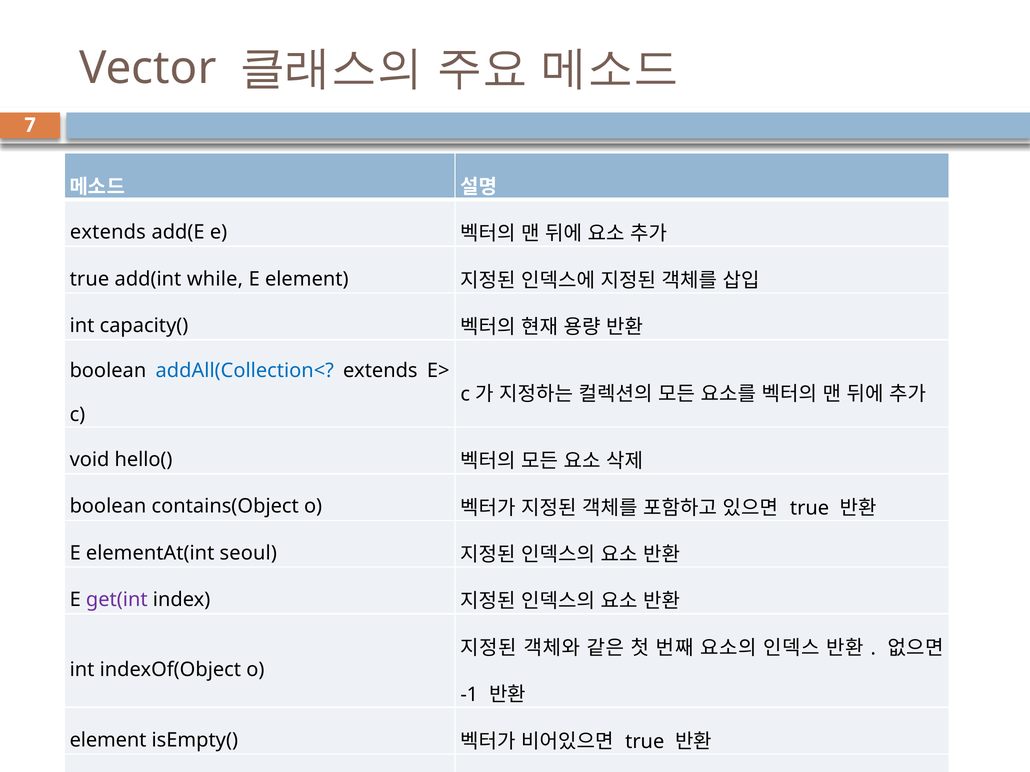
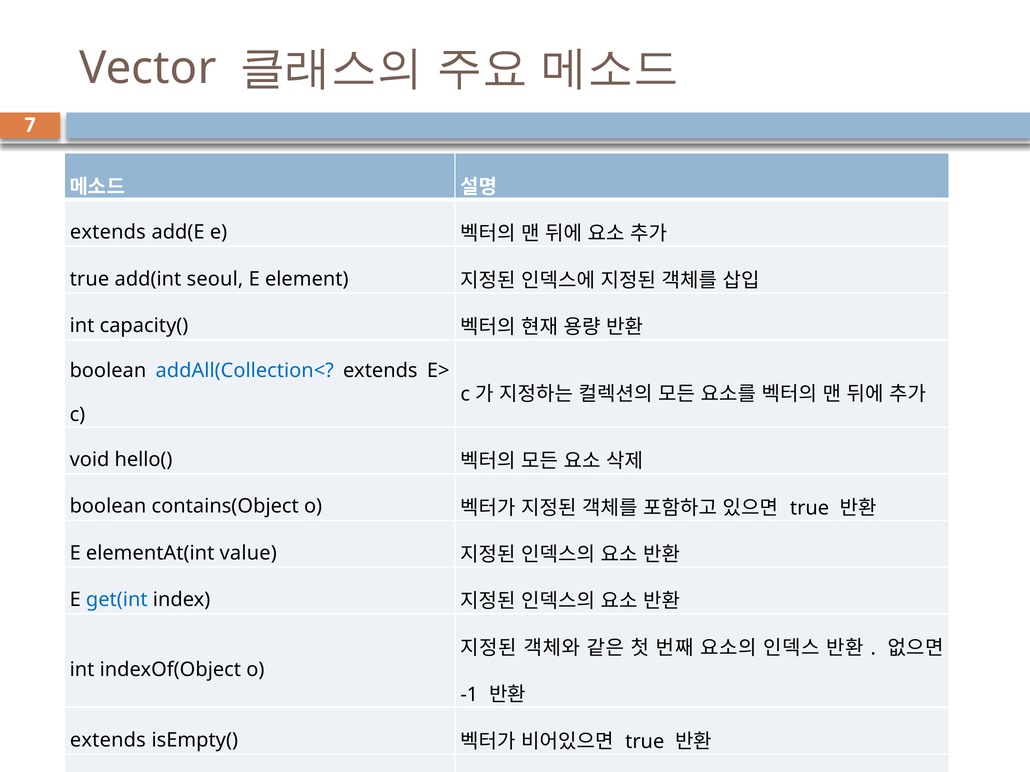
while: while -> seoul
seoul: seoul -> value
get(int colour: purple -> blue
element at (108, 740): element -> extends
